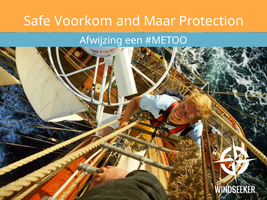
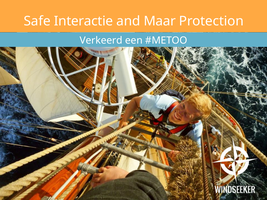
Voorkom: Voorkom -> Interactie
Afwijzing: Afwijzing -> Verkeerd
